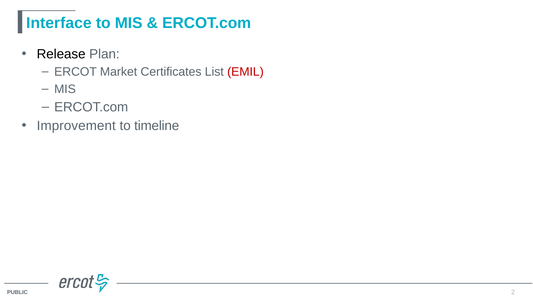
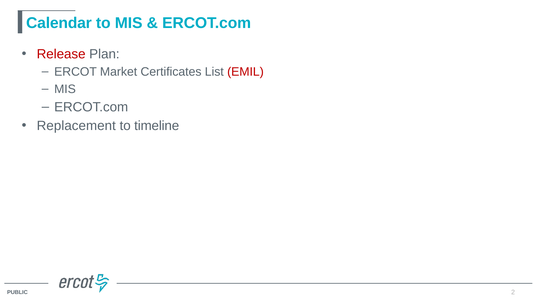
Interface: Interface -> Calendar
Release colour: black -> red
Improvement: Improvement -> Replacement
